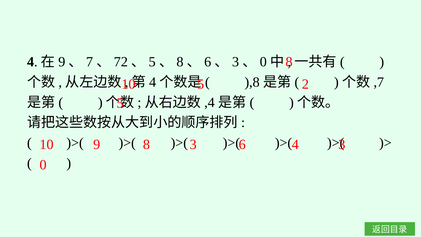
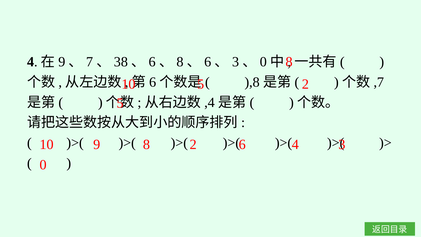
72: 72 -> 38
5 at (152, 62): 5 -> 6
4 at (153, 82): 4 -> 6
8 3: 3 -> 2
